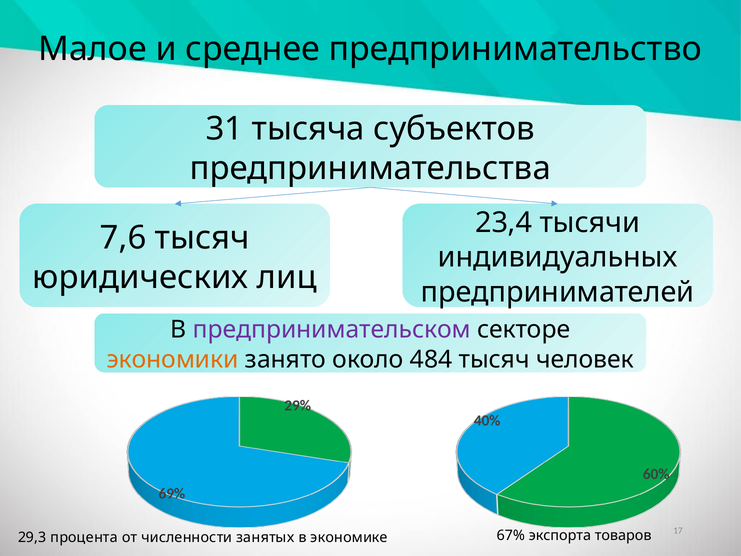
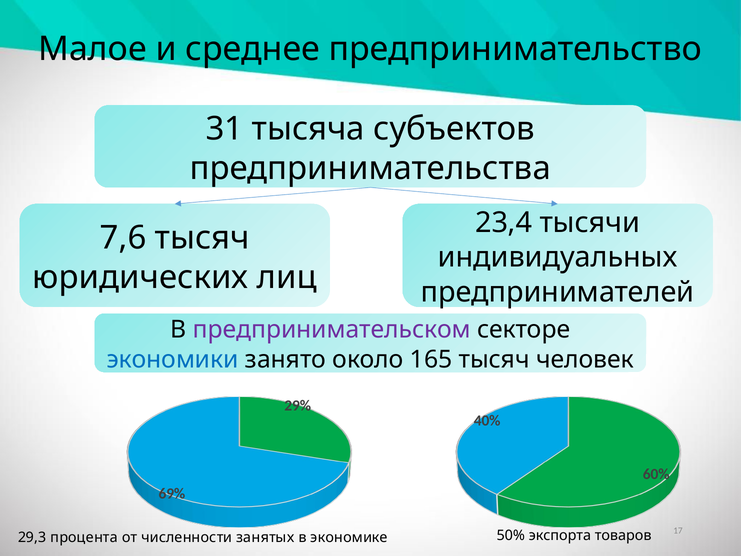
экономики colour: orange -> blue
484: 484 -> 165
67%: 67% -> 50%
